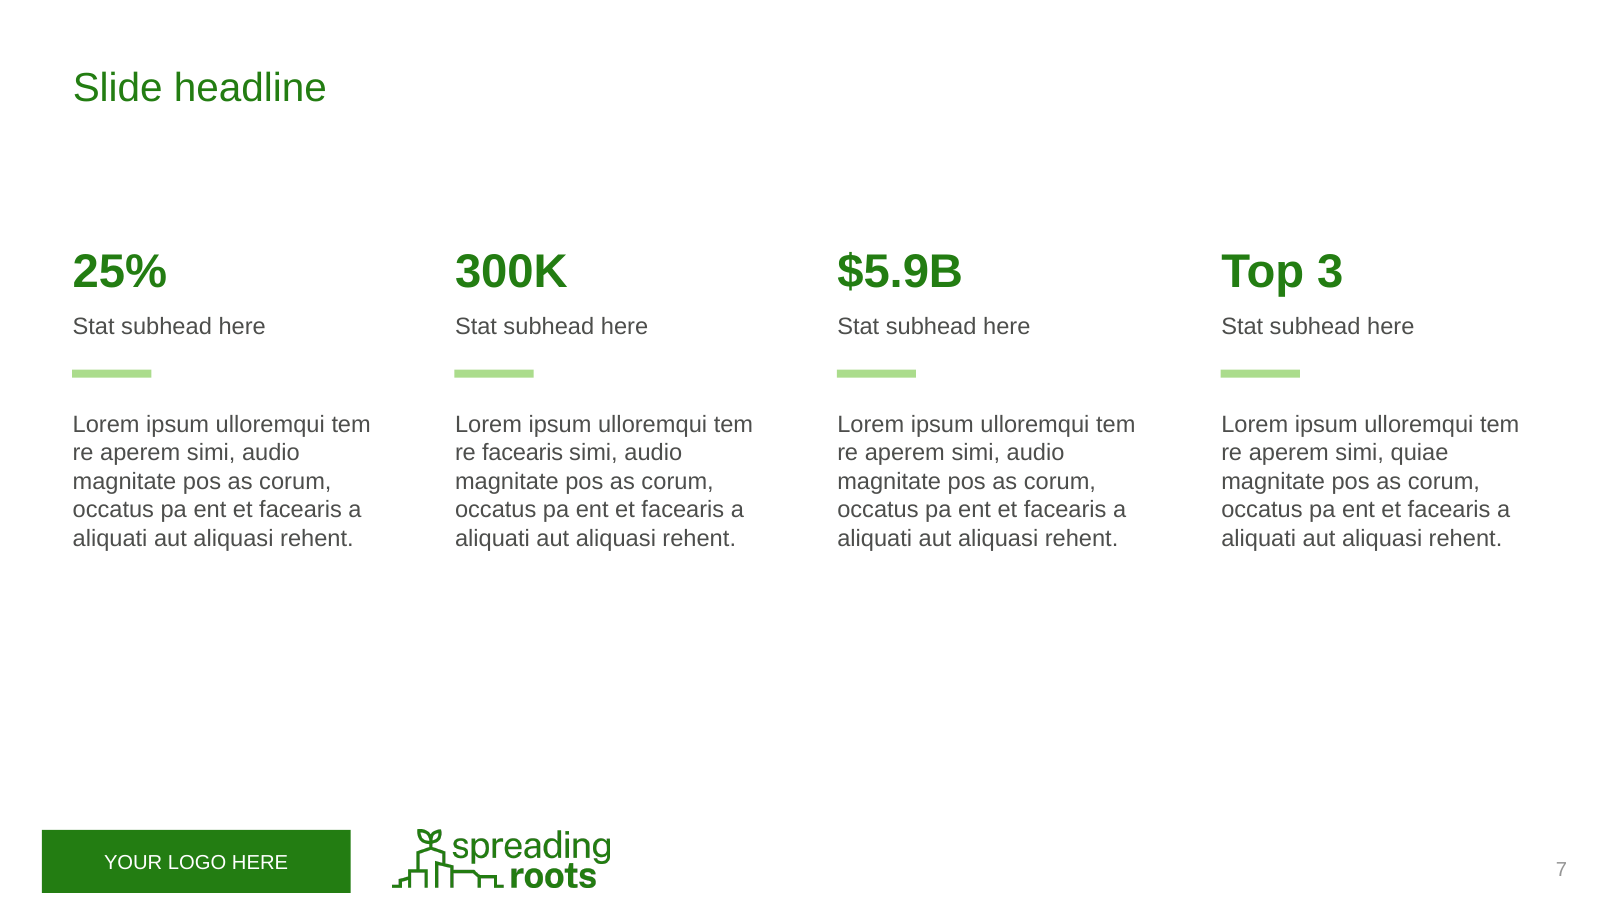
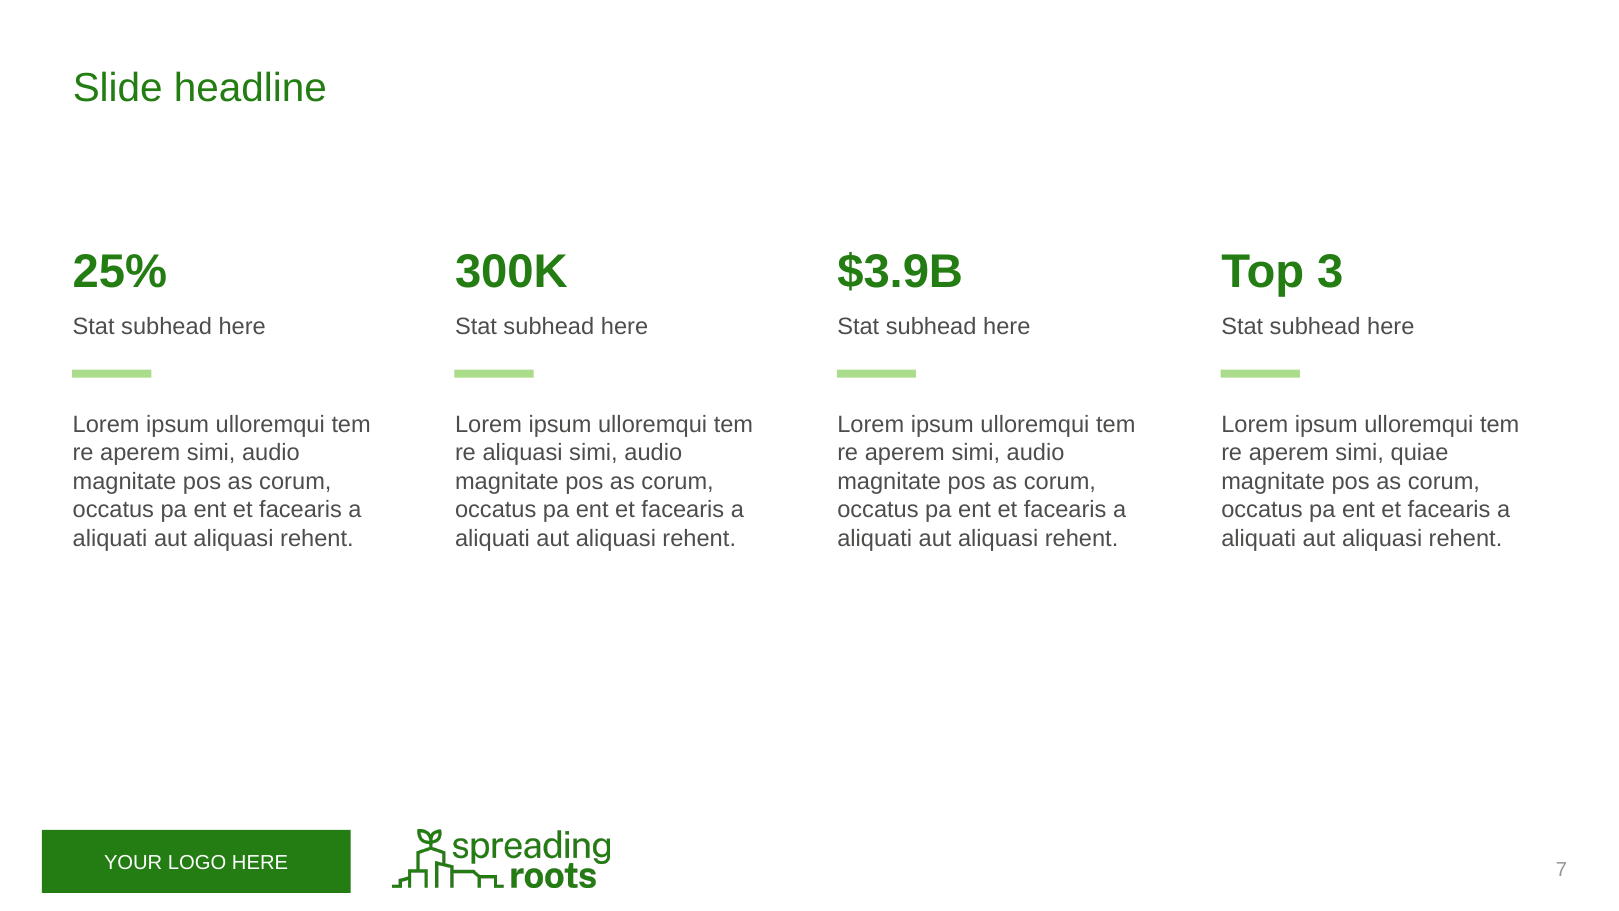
$5.9B: $5.9B -> $3.9B
re facearis: facearis -> aliquasi
